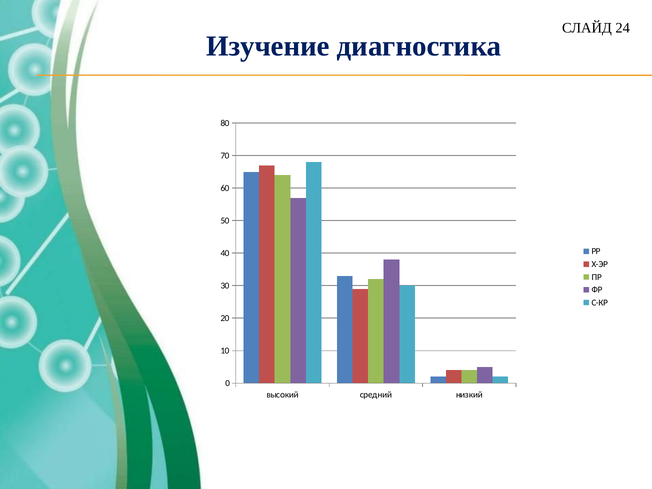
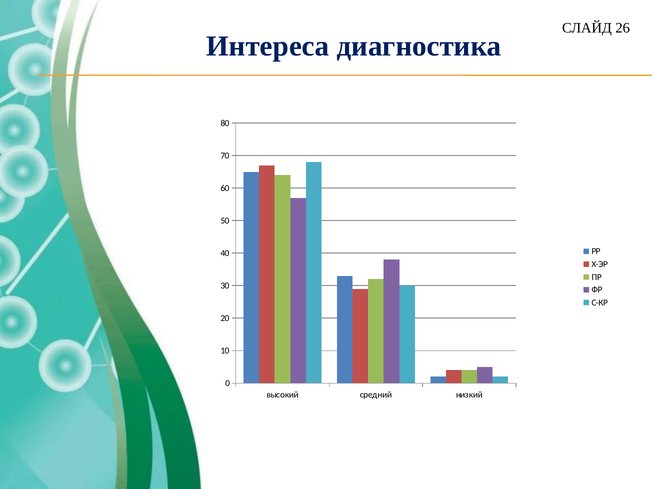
24: 24 -> 26
Изучение: Изучение -> Интереса
